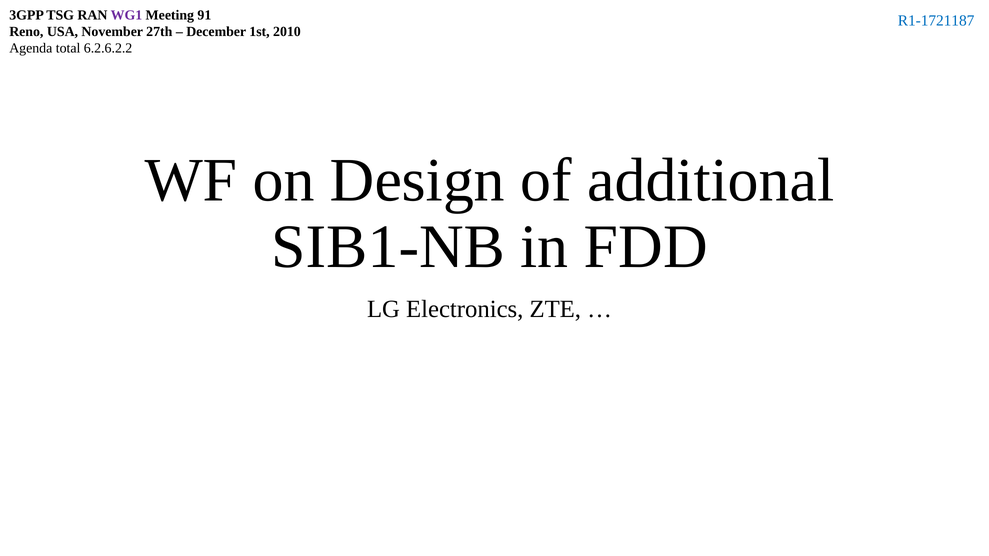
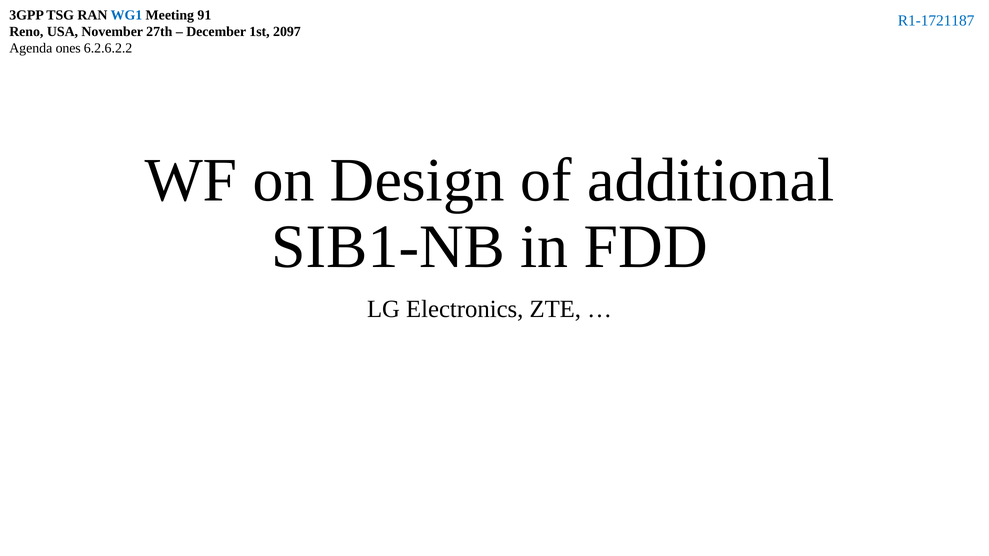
WG1 colour: purple -> blue
2010: 2010 -> 2097
total: total -> ones
